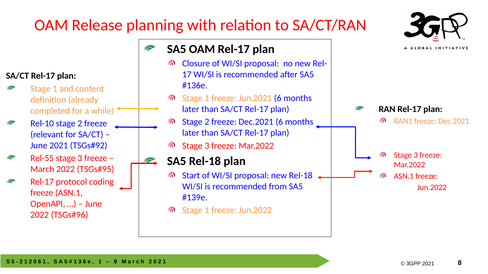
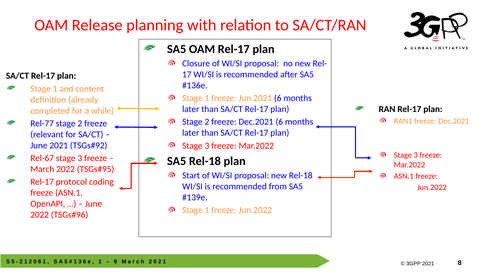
Rel-10: Rel-10 -> Rel-77
Rel-55: Rel-55 -> Rel-67
